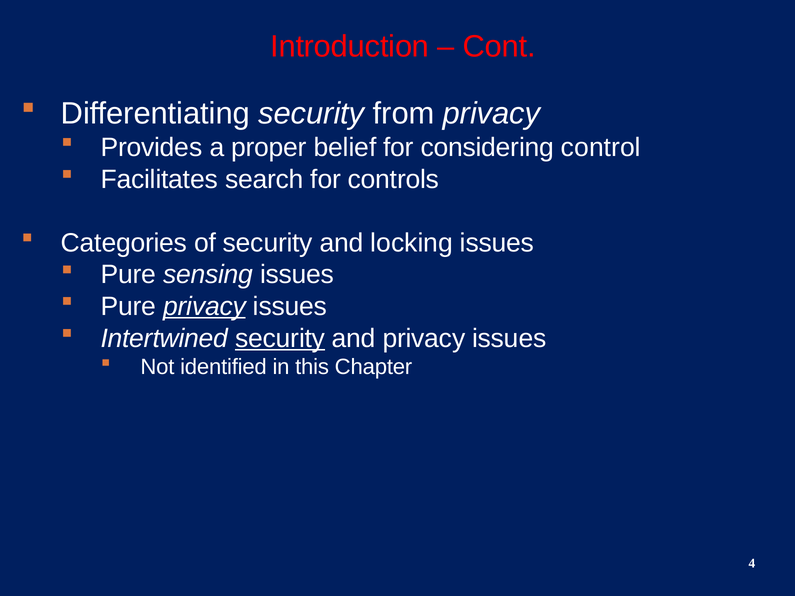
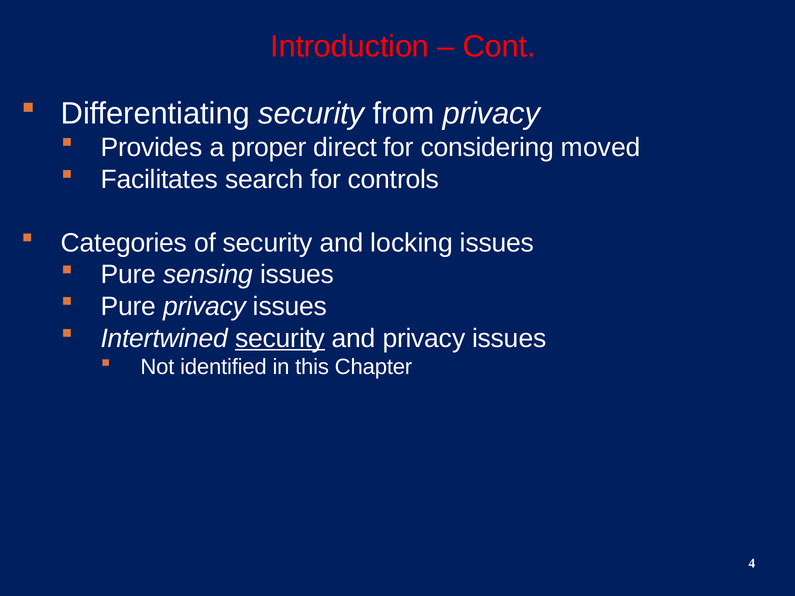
belief: belief -> direct
control: control -> moved
privacy at (205, 307) underline: present -> none
